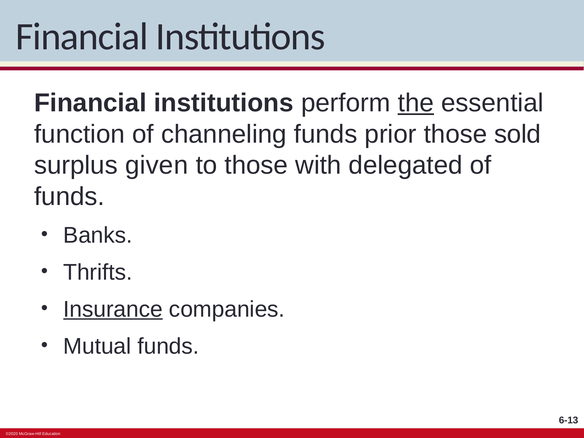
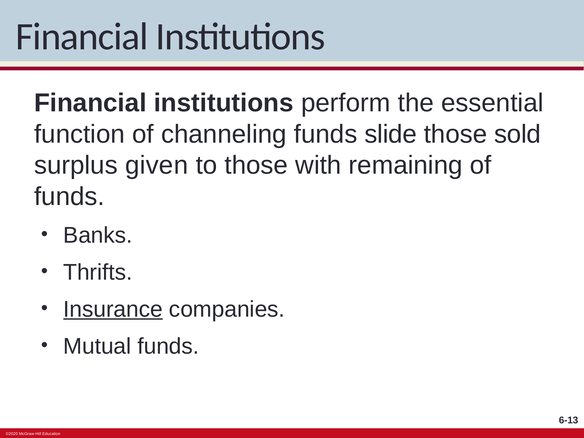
the underline: present -> none
prior: prior -> slide
delegated: delegated -> remaining
